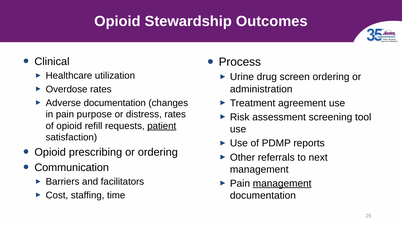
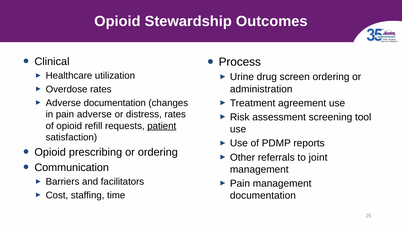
pain purpose: purpose -> adverse
next: next -> joint
management at (282, 184) underline: present -> none
